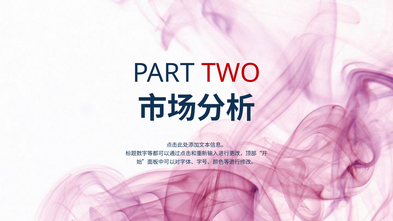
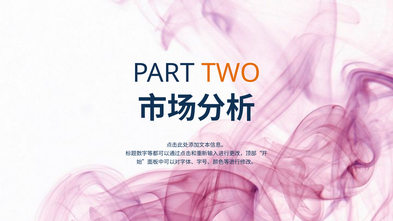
TWO colour: red -> orange
